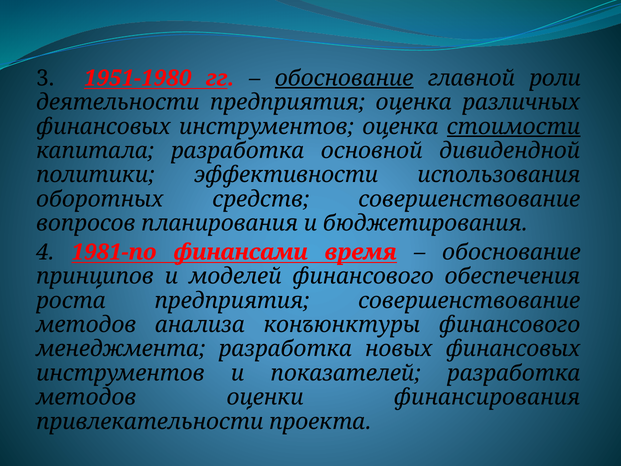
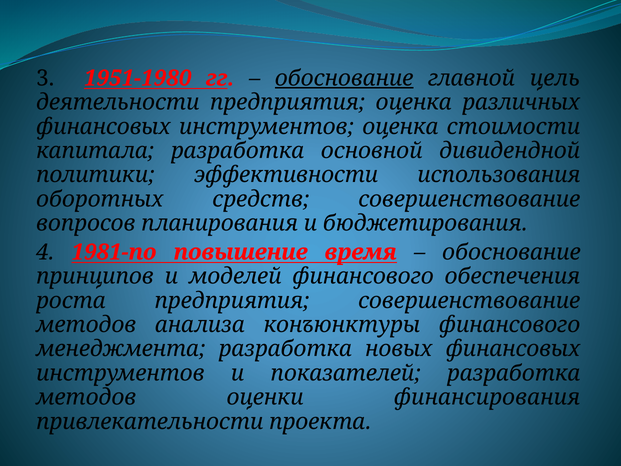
роли: роли -> цель
стоимости underline: present -> none
финансами: финансами -> повышение
